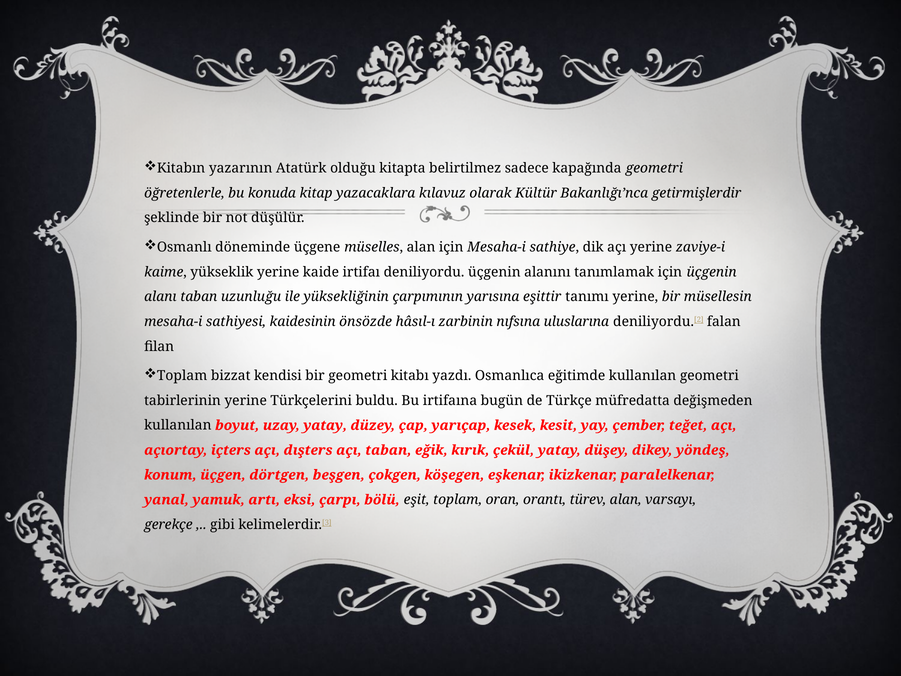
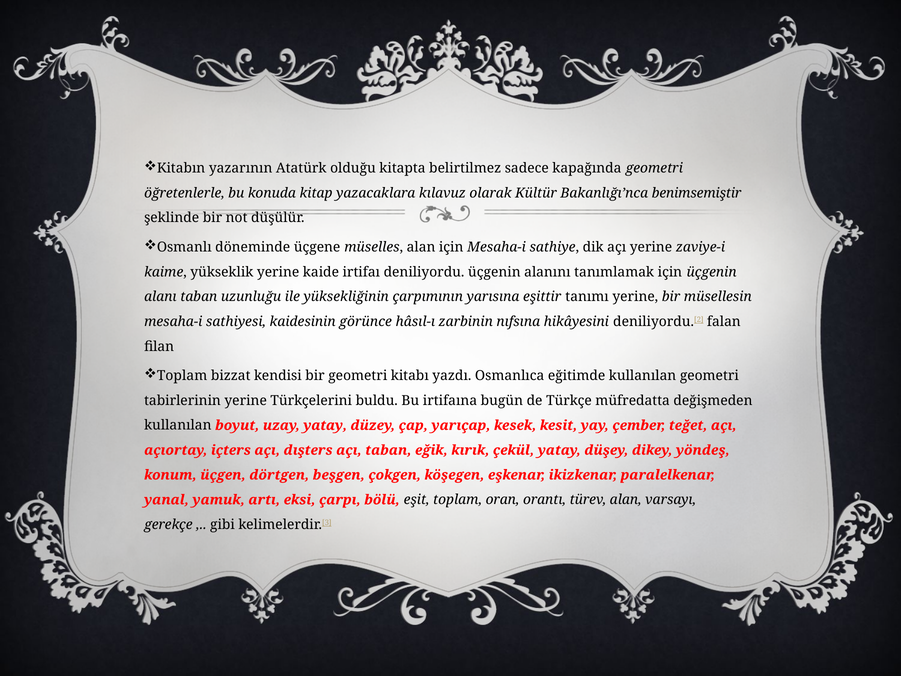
getirmişlerdir: getirmişlerdir -> benimsemiştir
önsözde: önsözde -> görünce
uluslarına: uluslarına -> hikâyesini
